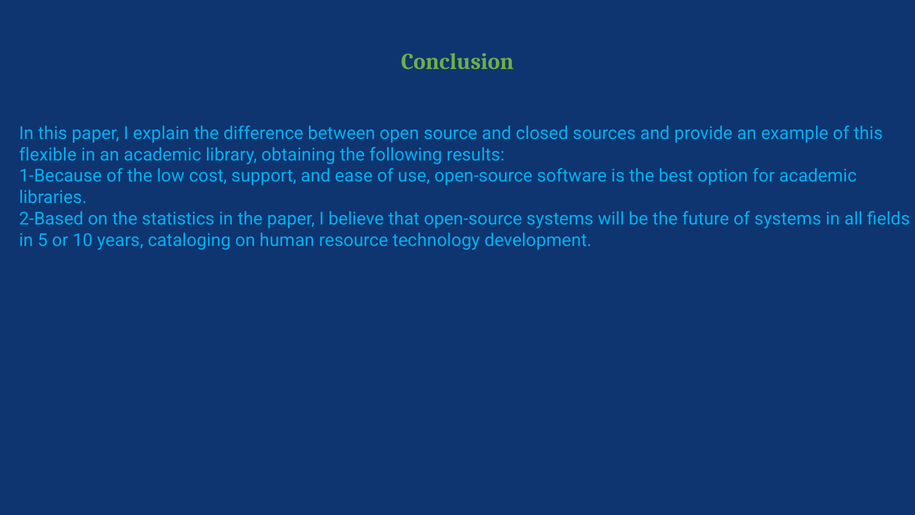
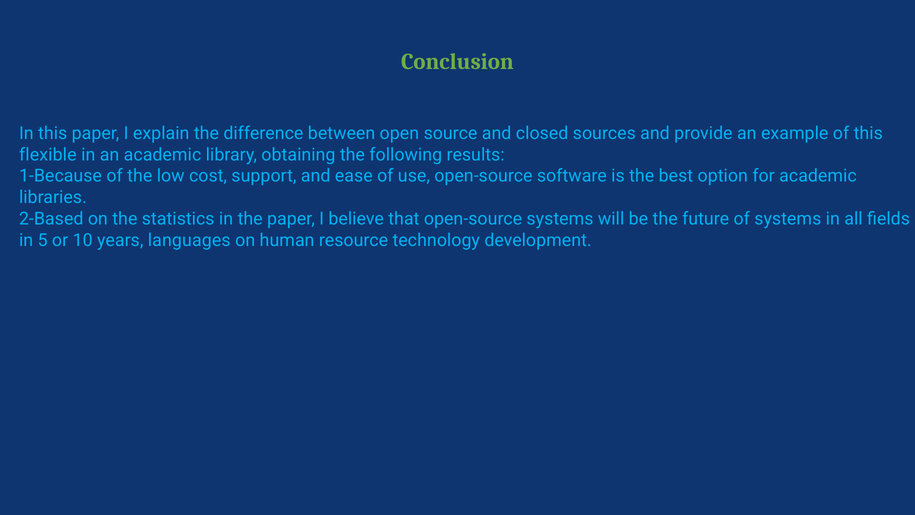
cataloging: cataloging -> languages
